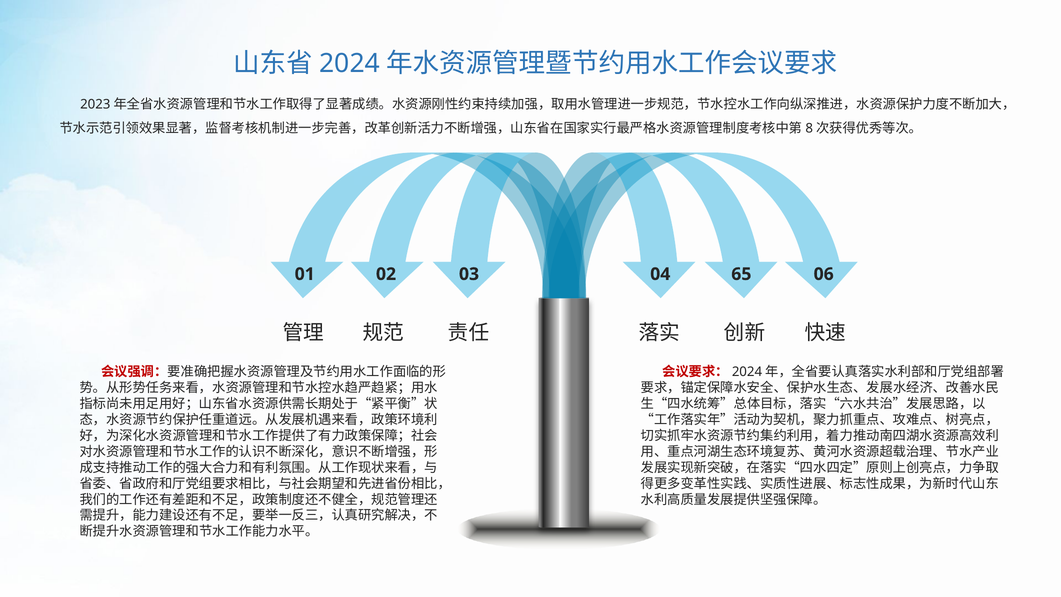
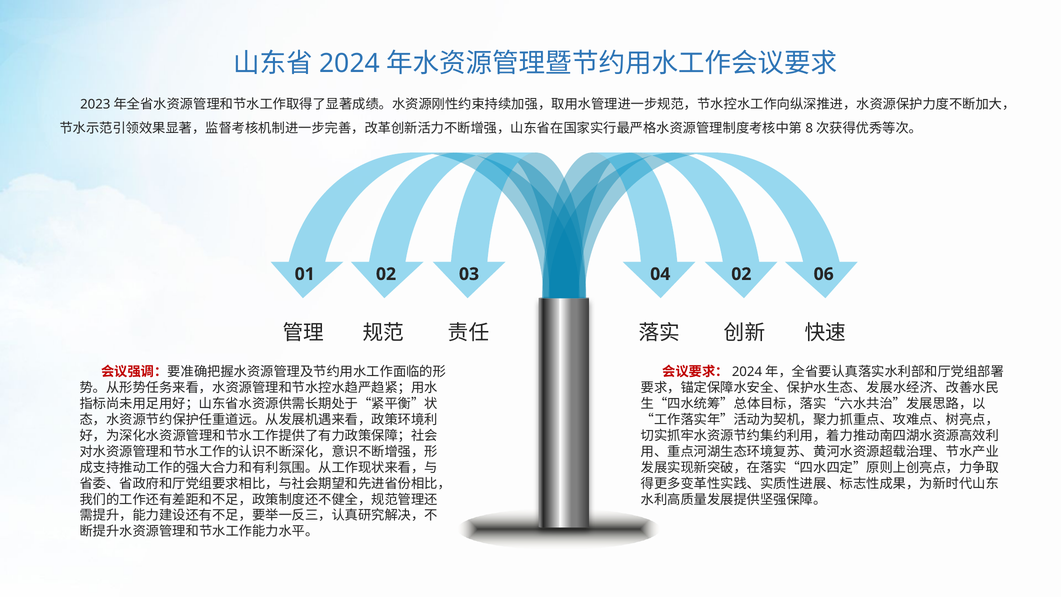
04 65: 65 -> 02
